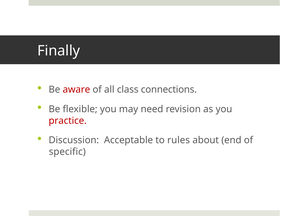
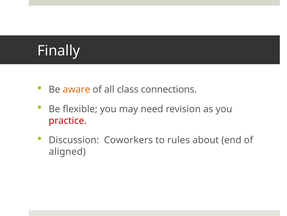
aware colour: red -> orange
Acceptable: Acceptable -> Coworkers
specific: specific -> aligned
